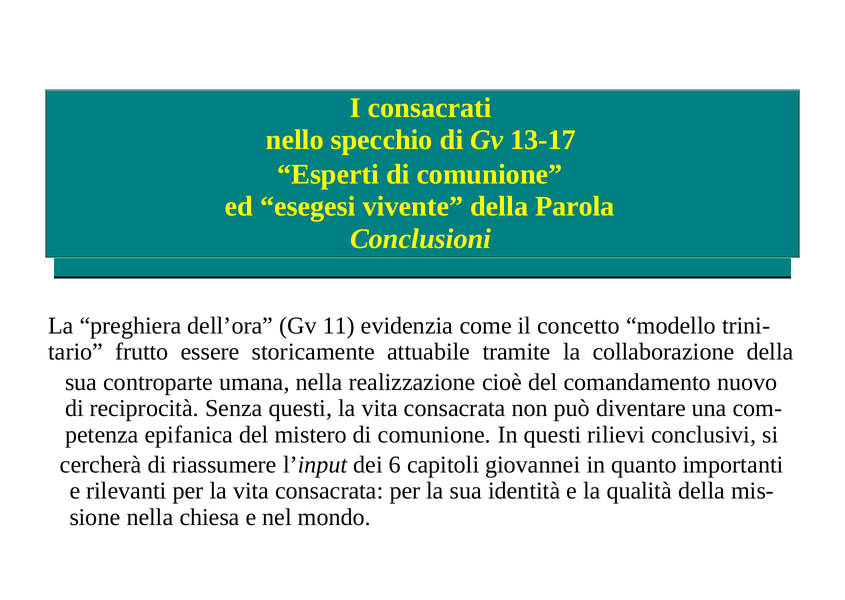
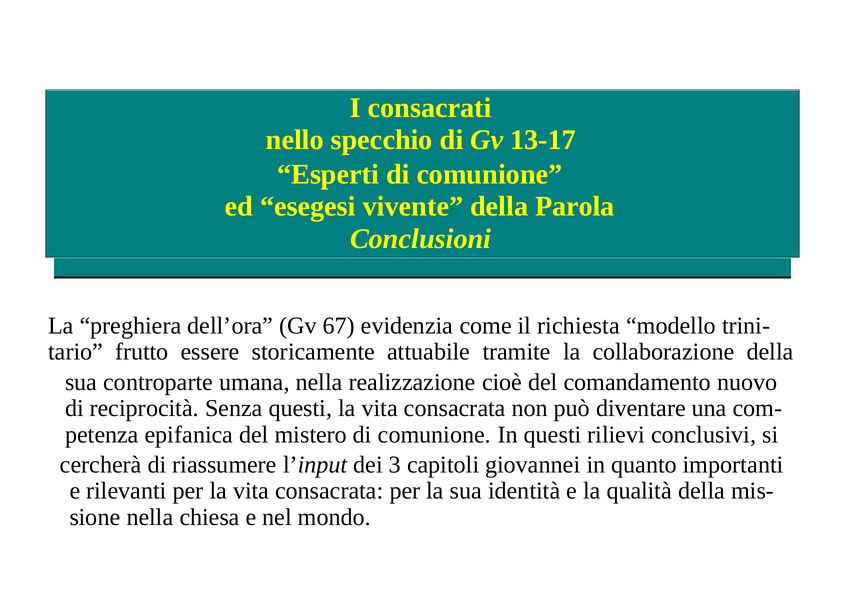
11: 11 -> 67
concetto: concetto -> richiesta
6: 6 -> 3
